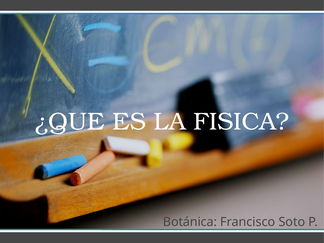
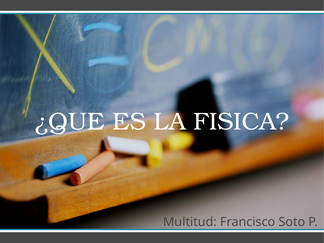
Botánica: Botánica -> Multitud
